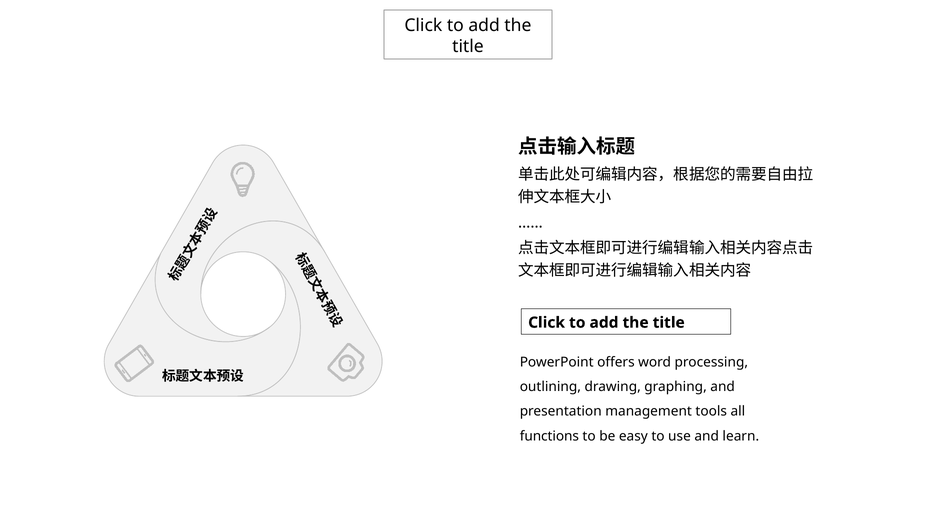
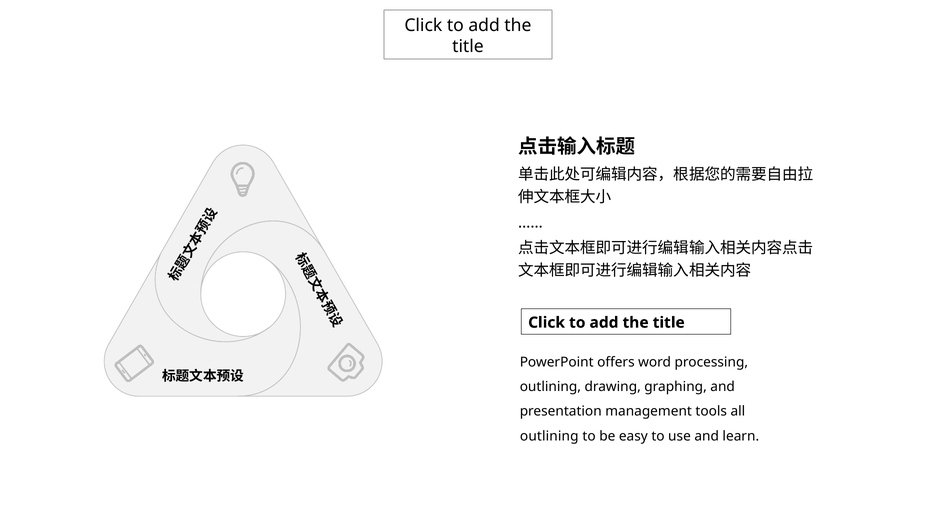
functions at (549, 436): functions -> outlining
